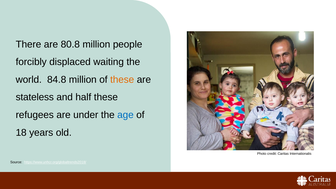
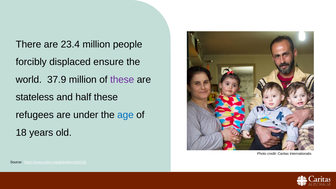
80.8: 80.8 -> 23.4
waiting: waiting -> ensure
84.8: 84.8 -> 37.9
these at (122, 80) colour: orange -> purple
